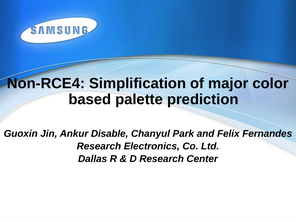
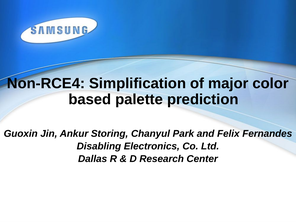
Disable: Disable -> Storing
Research at (99, 146): Research -> Disabling
